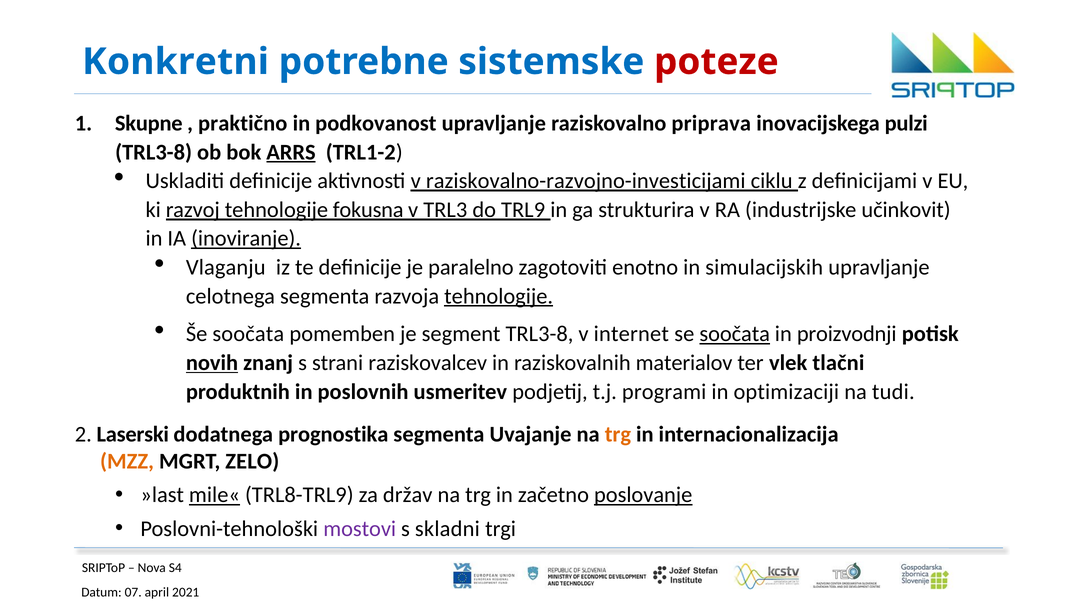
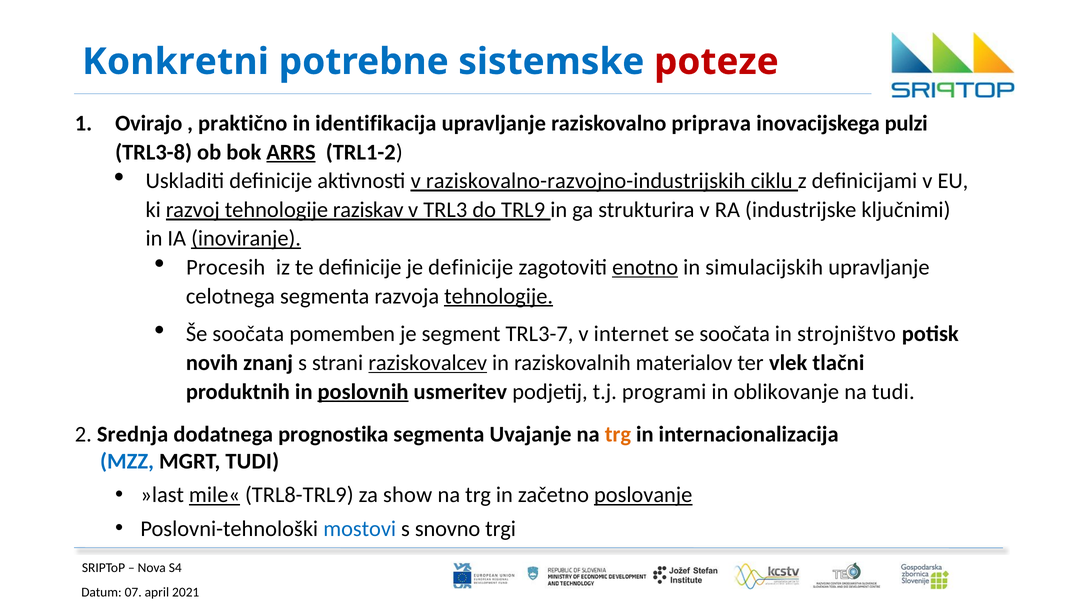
Skupne: Skupne -> Ovirajo
podkovanost: podkovanost -> identifikacija
raziskovalno-razvojno-investicijami: raziskovalno-razvojno-investicijami -> raziskovalno-razvojno-industrijskih
fokusna: fokusna -> raziskav
učinkovit: učinkovit -> ključnimi
Vlaganju: Vlaganju -> Procesih
je paralelno: paralelno -> definicije
enotno underline: none -> present
segment TRL3-8: TRL3-8 -> TRL3-7
soočata at (735, 334) underline: present -> none
proizvodnji: proizvodnji -> strojništvo
novih underline: present -> none
raziskovalcev underline: none -> present
poslovnih underline: none -> present
optimizaciji: optimizaciji -> oblikovanje
Laserski: Laserski -> Srednja
MZZ colour: orange -> blue
MGRT ZELO: ZELO -> TUDI
držav: držav -> show
mostovi colour: purple -> blue
skladni: skladni -> snovno
